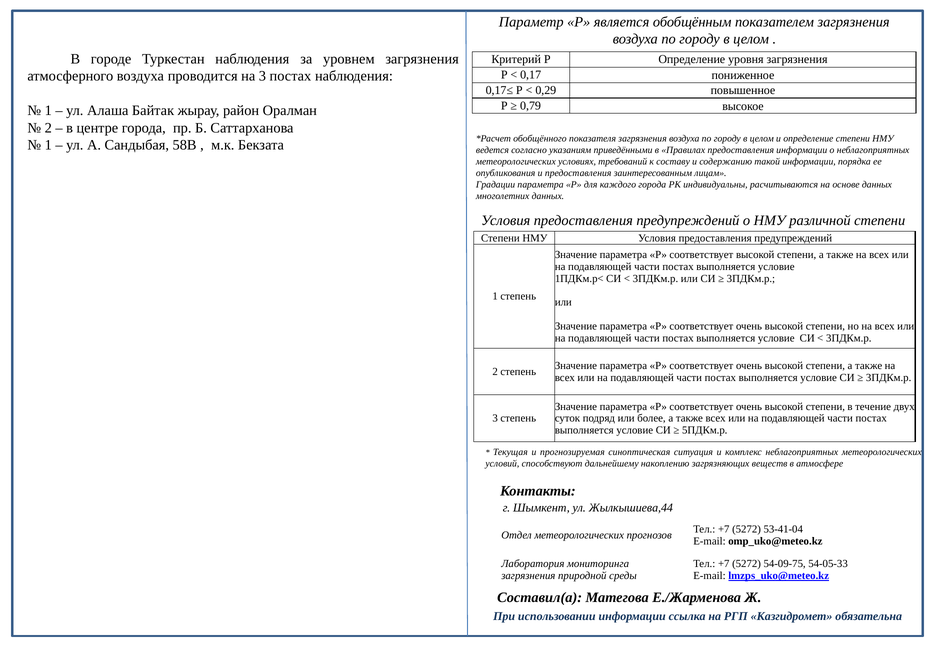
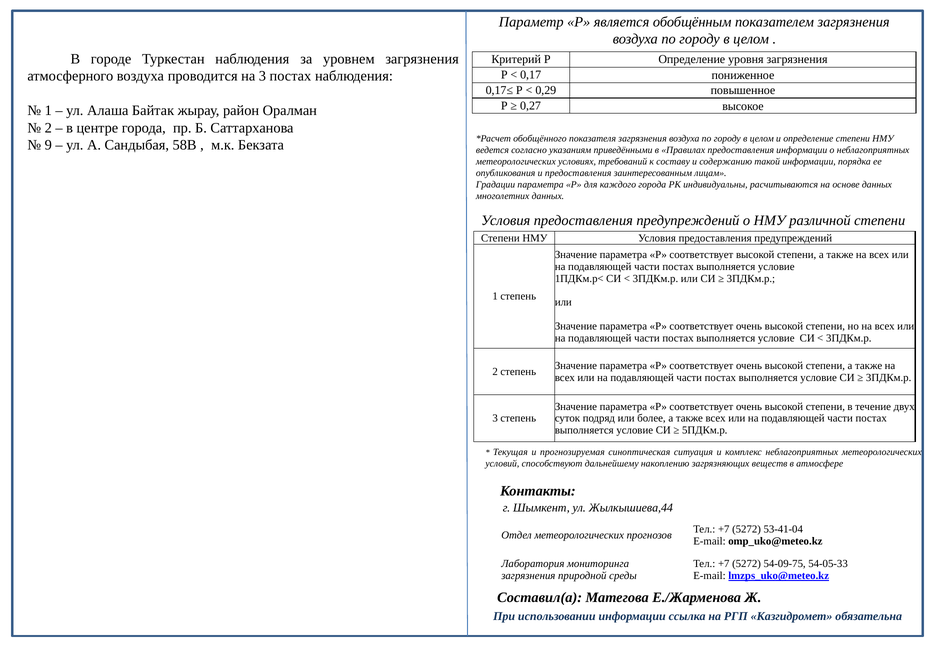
0,79: 0,79 -> 0,27
1 at (48, 145): 1 -> 9
